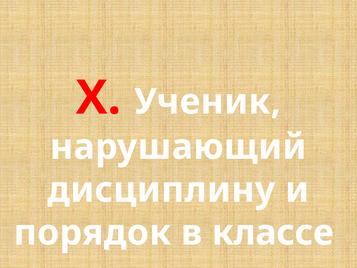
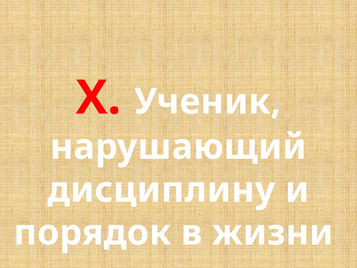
классе: классе -> жизни
